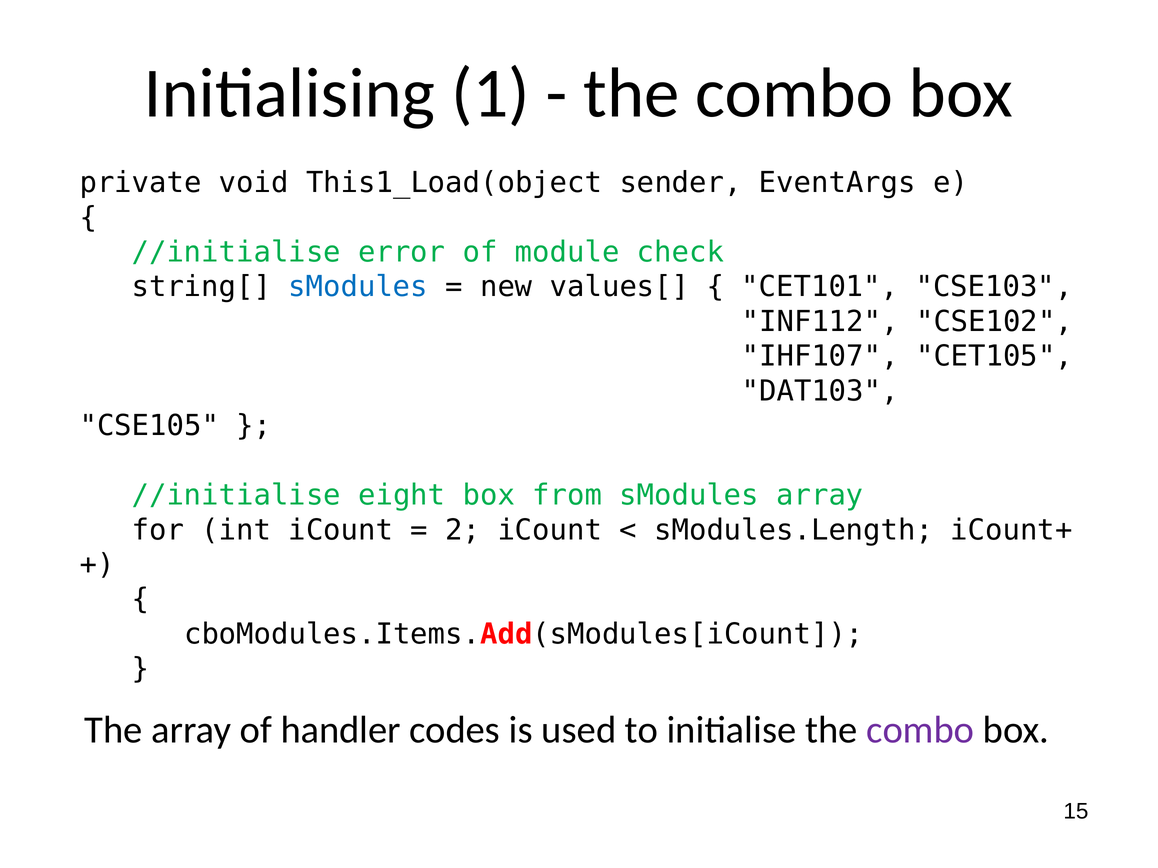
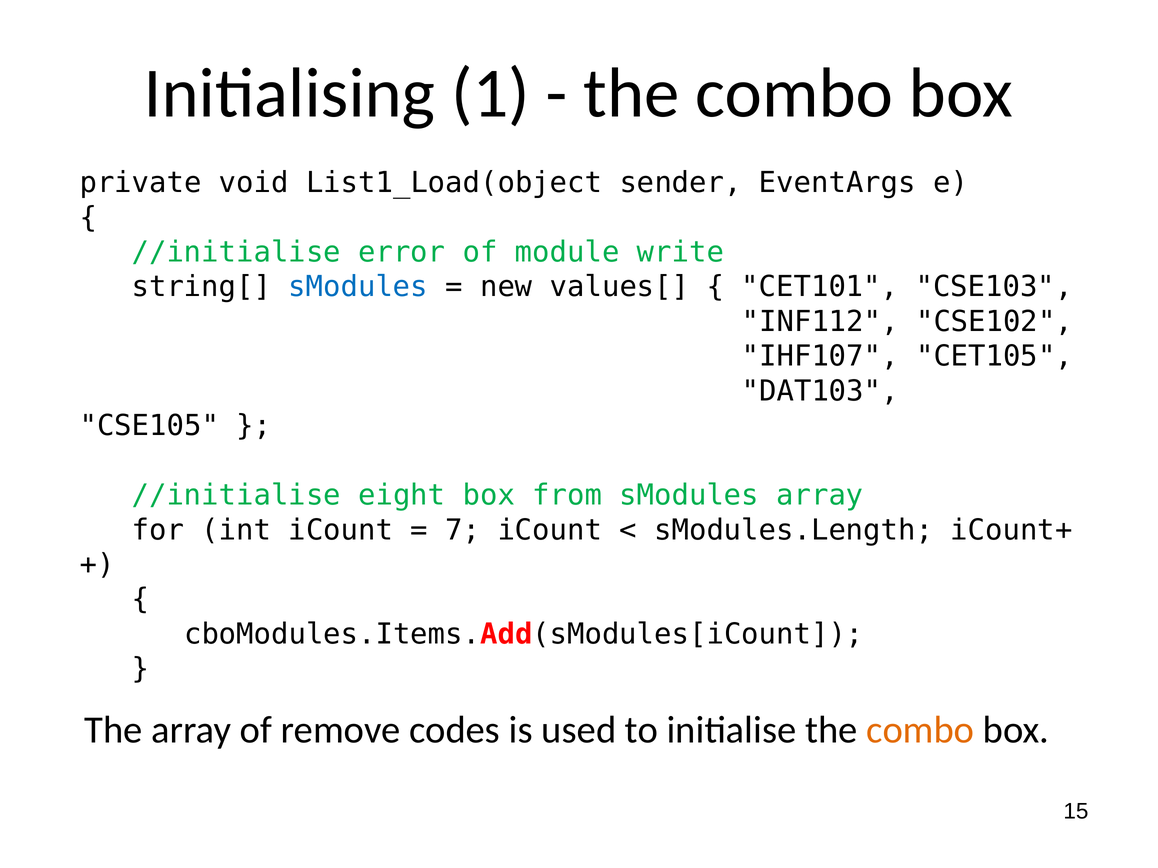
This1_Load(object: This1_Load(object -> List1_Load(object
check: check -> write
2: 2 -> 7
handler: handler -> remove
combo at (920, 730) colour: purple -> orange
